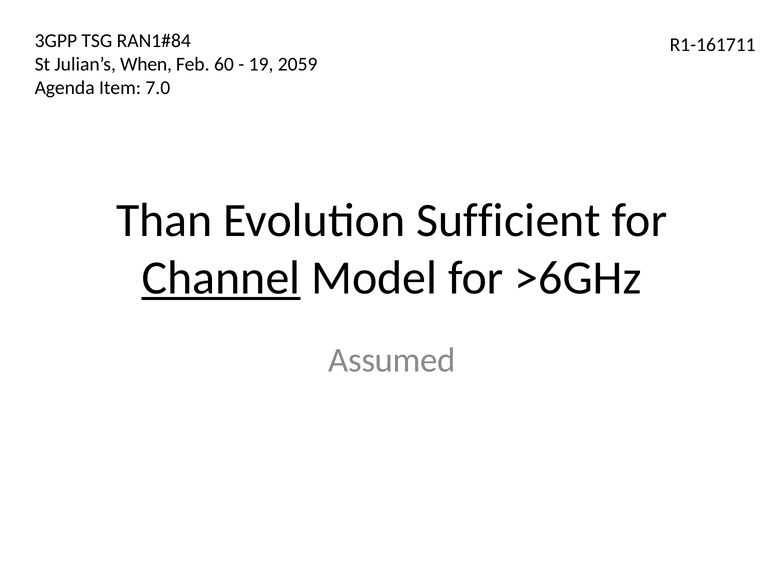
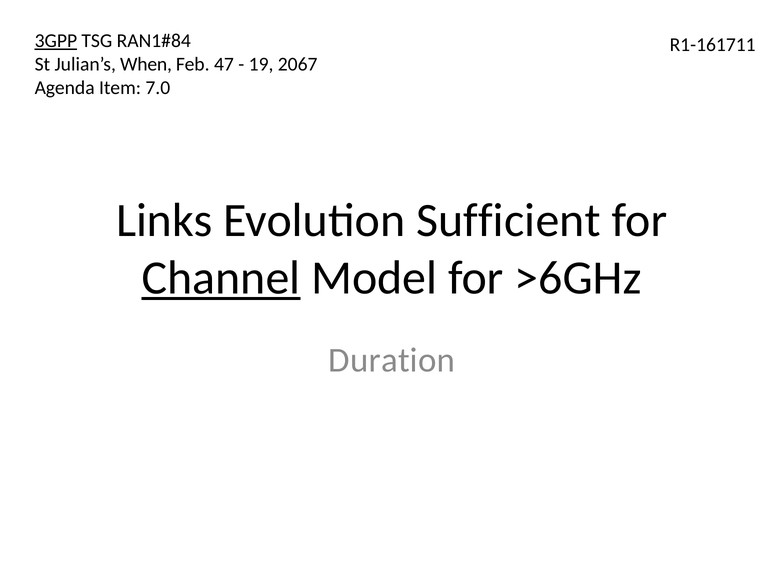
3GPP underline: none -> present
60: 60 -> 47
2059: 2059 -> 2067
Than: Than -> Links
Assumed: Assumed -> Duration
